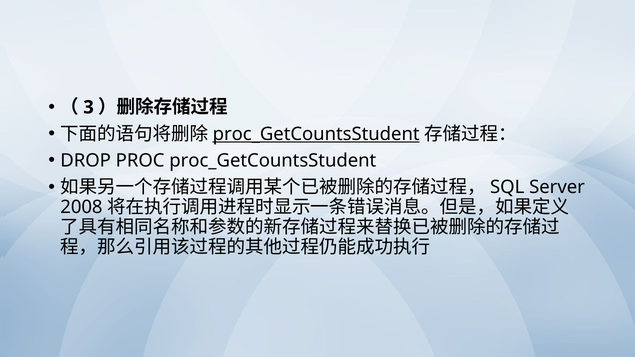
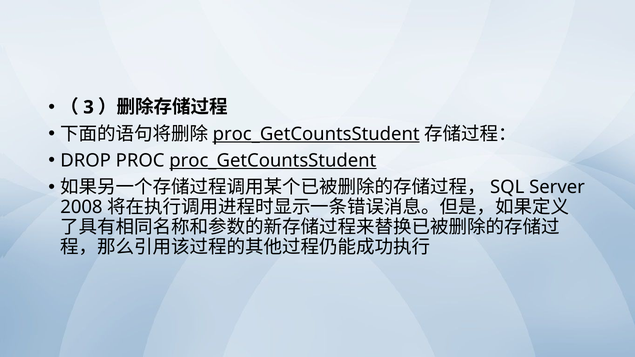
proc_GetCountsStudent at (273, 161) underline: none -> present
